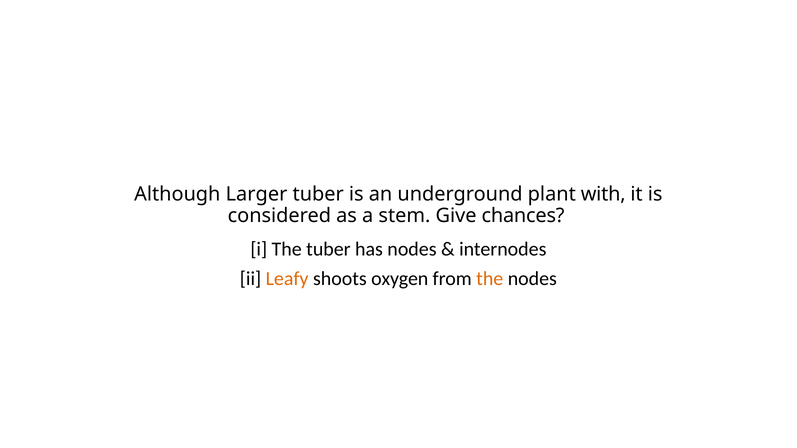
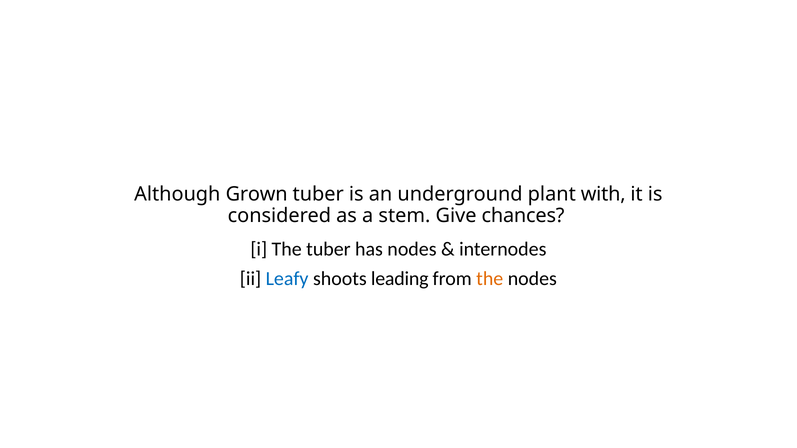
Larger: Larger -> Grown
Leafy colour: orange -> blue
oxygen: oxygen -> leading
